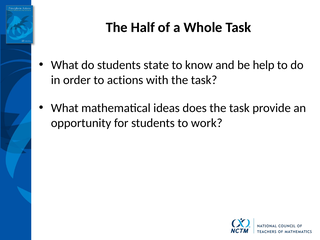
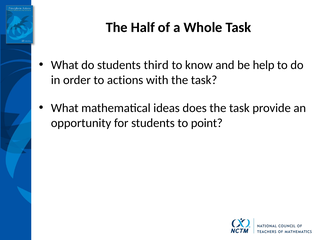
state: state -> third
work: work -> point
